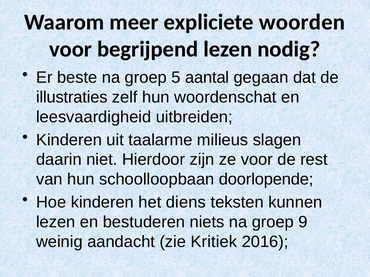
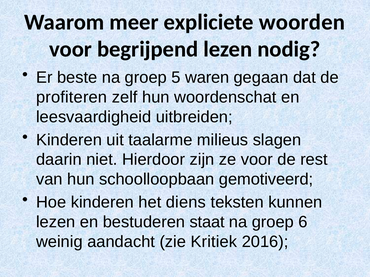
aantal: aantal -> waren
illustraties: illustraties -> profiteren
doorlopende: doorlopende -> gemotiveerd
niets: niets -> staat
9: 9 -> 6
